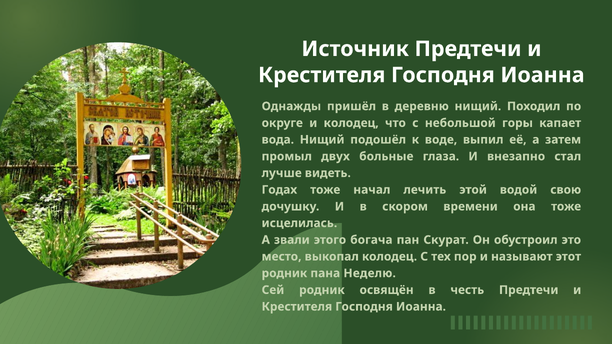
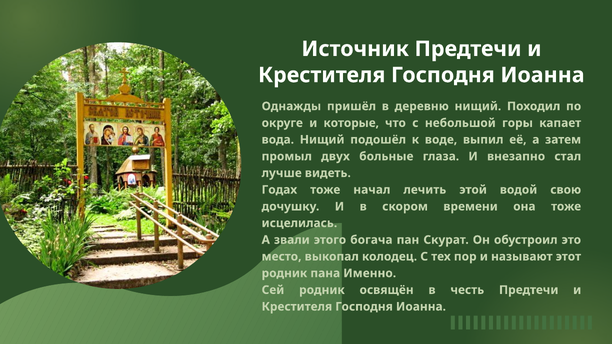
и колодец: колодец -> которые
Неделю: Неделю -> Именно
